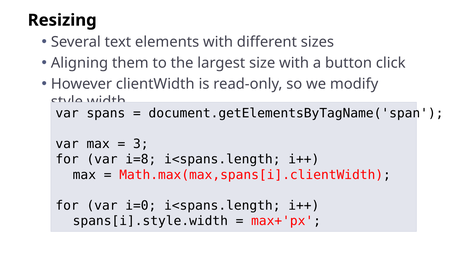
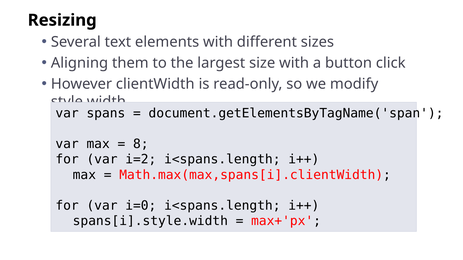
3: 3 -> 8
i=8: i=8 -> i=2
